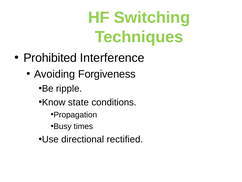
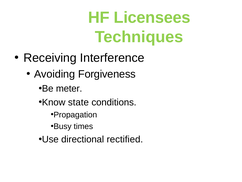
Switching: Switching -> Licensees
Prohibited: Prohibited -> Receiving
ripple: ripple -> meter
